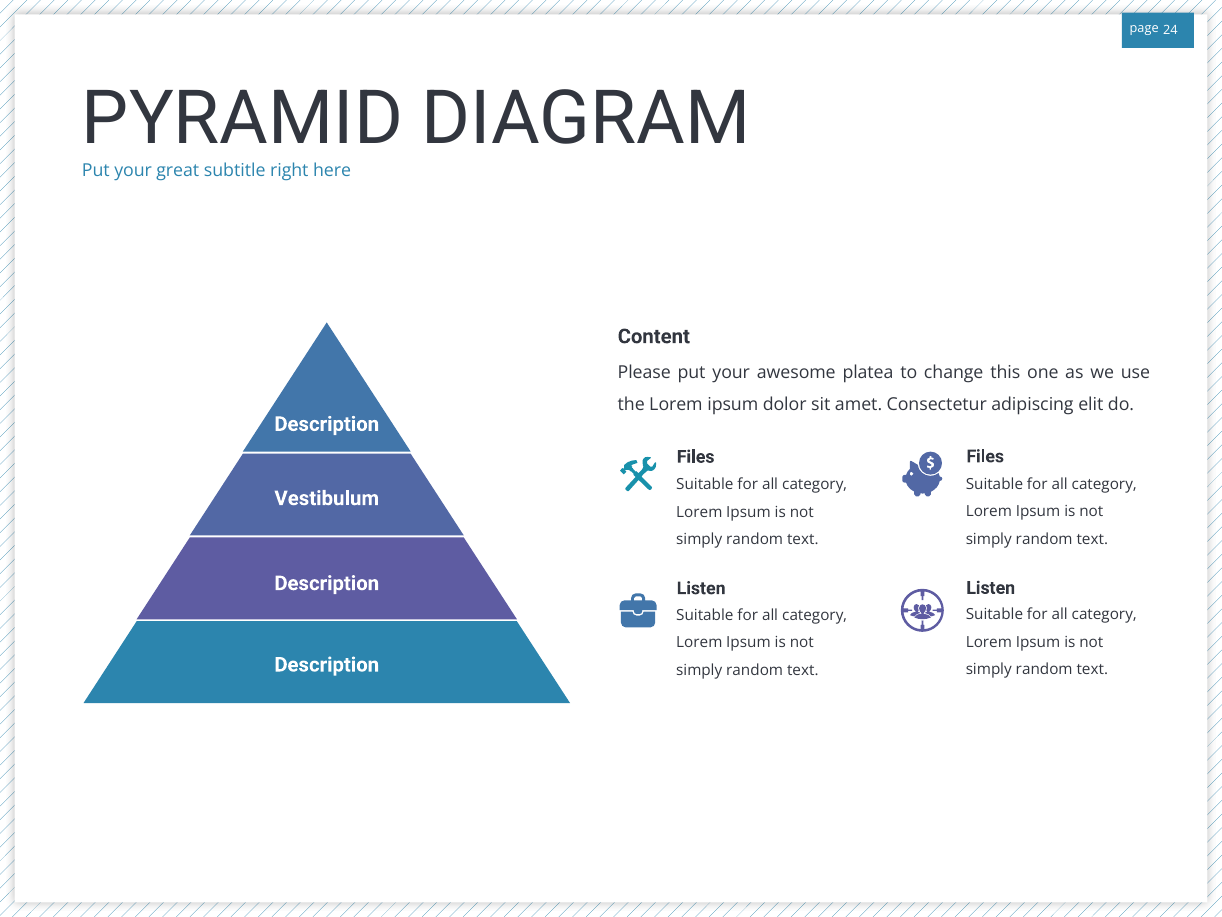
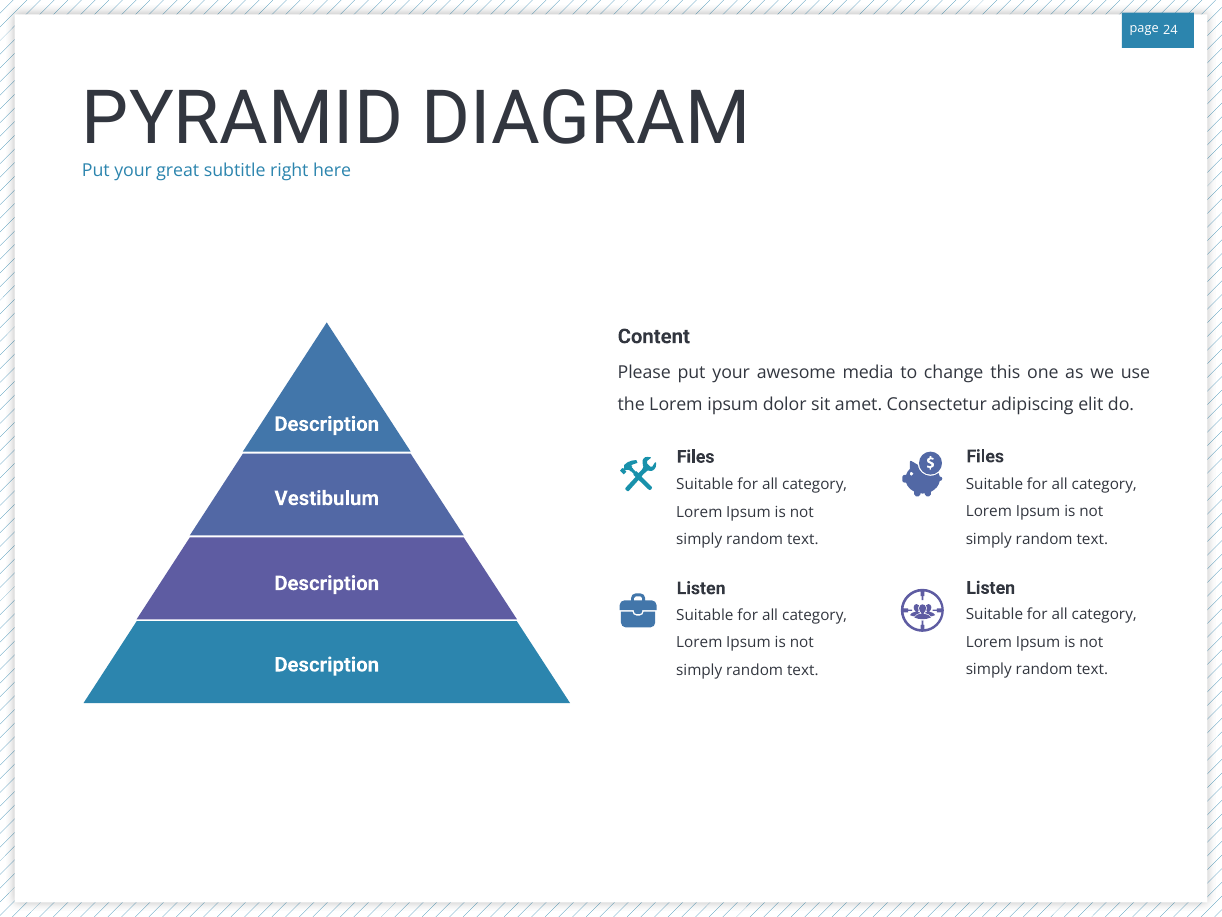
platea: platea -> media
